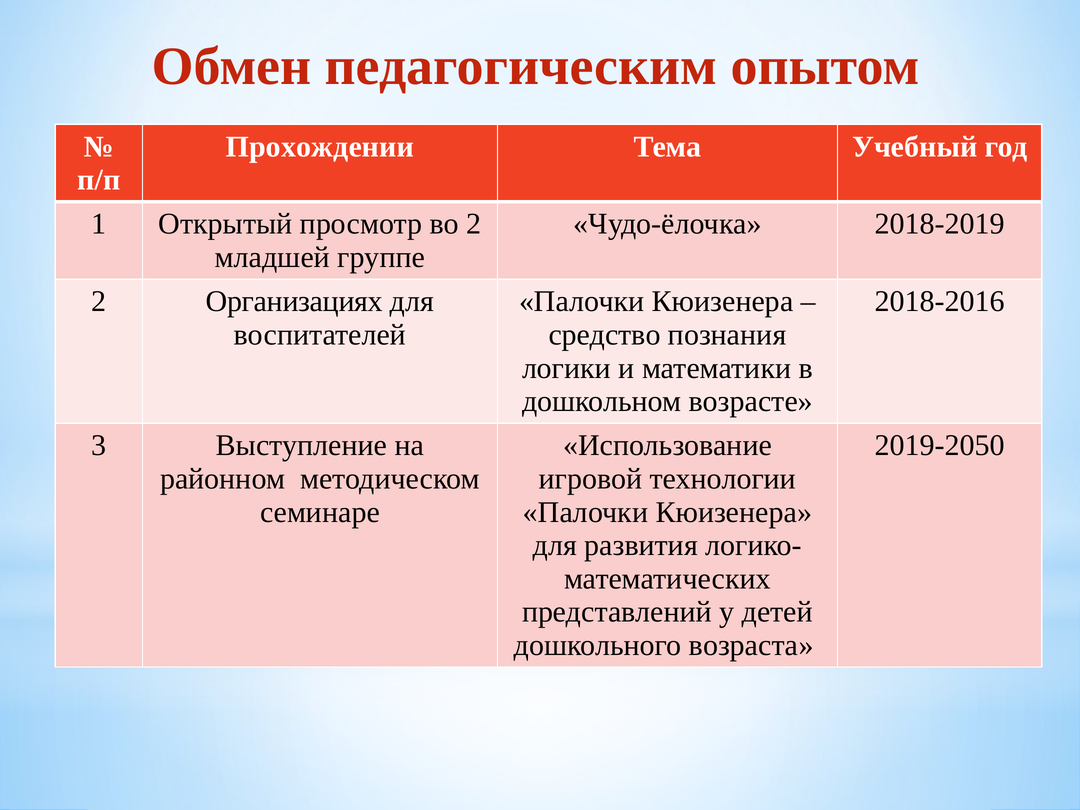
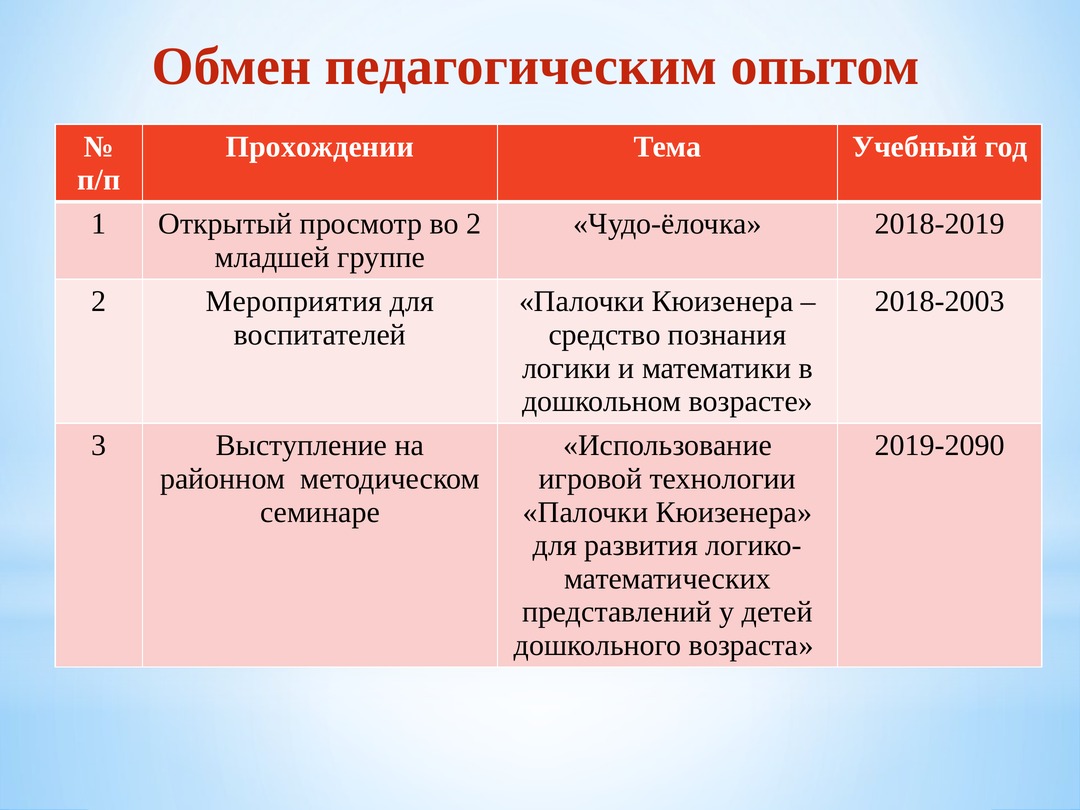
Организациях: Организациях -> Мероприятия
2018-2016: 2018-2016 -> 2018-2003
2019-2050: 2019-2050 -> 2019-2090
